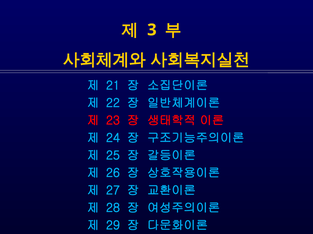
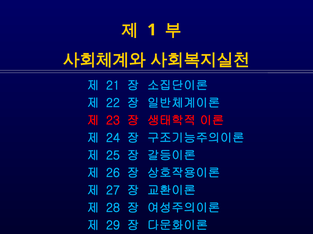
3: 3 -> 1
